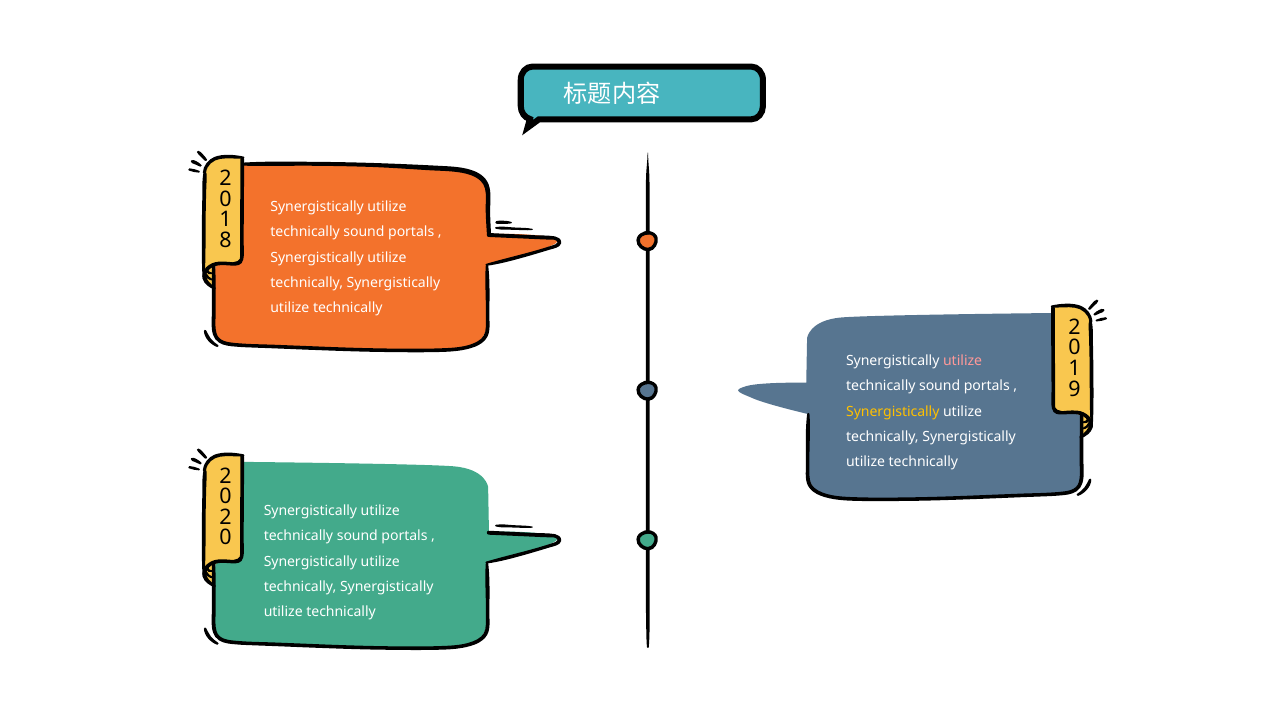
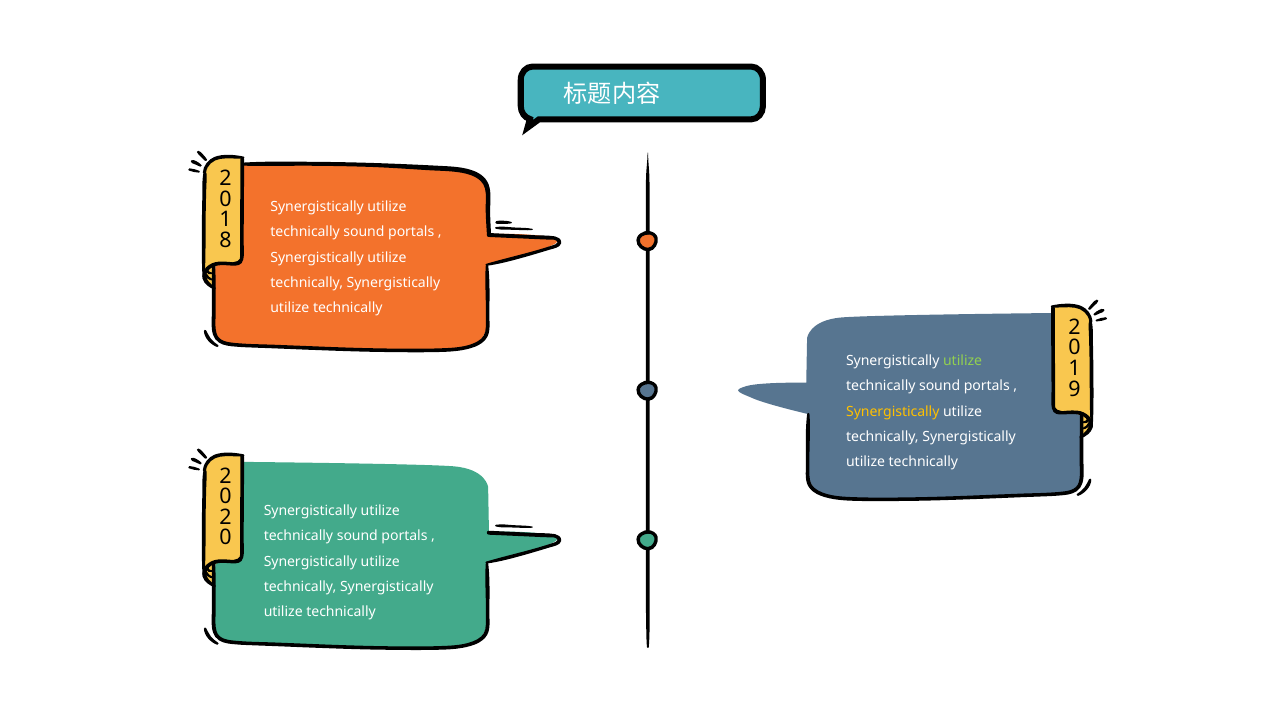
utilize at (963, 361) colour: pink -> light green
